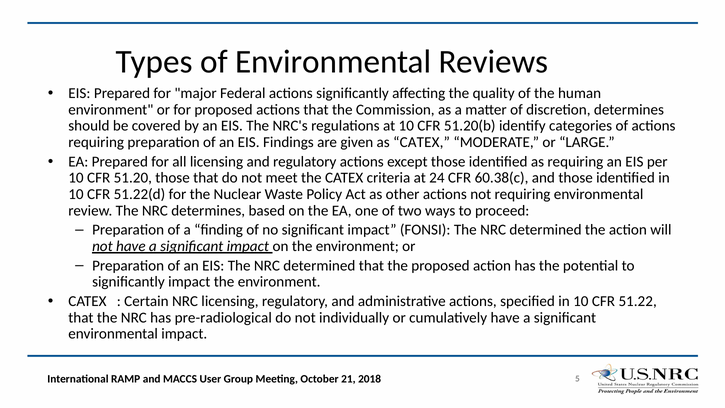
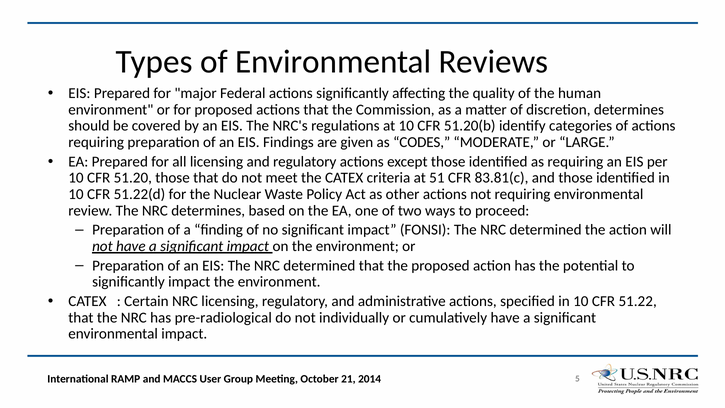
as CATEX: CATEX -> CODES
24: 24 -> 51
60.38(c: 60.38(c -> 83.81(c
2018: 2018 -> 2014
